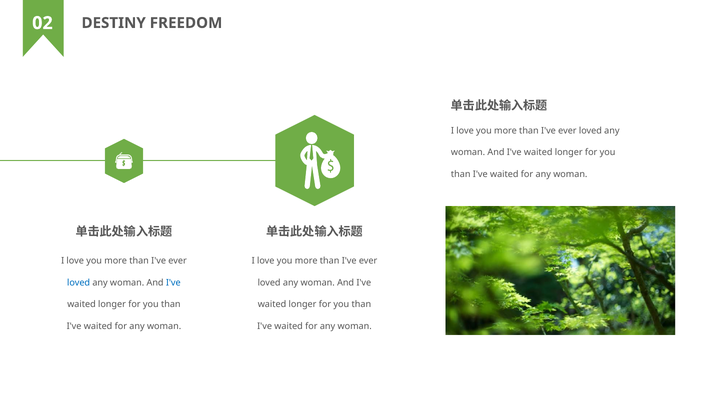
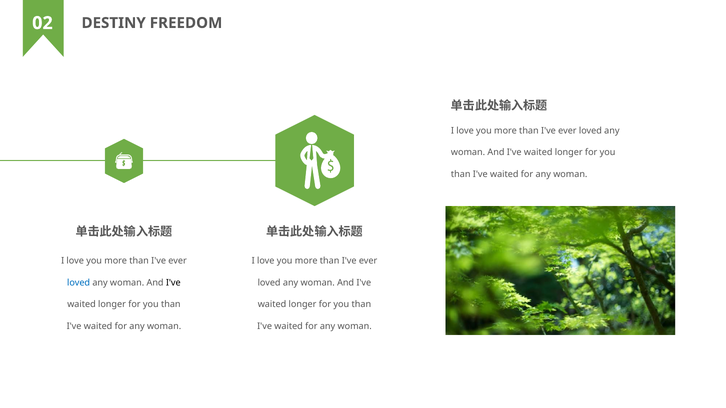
I've at (173, 283) colour: blue -> black
